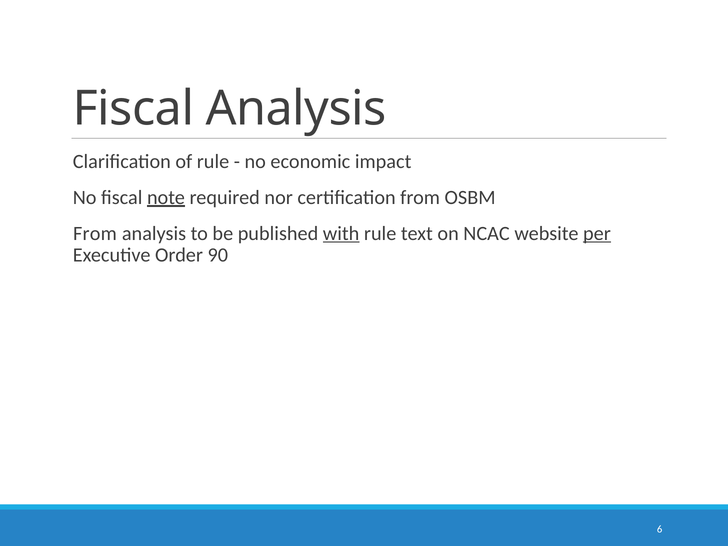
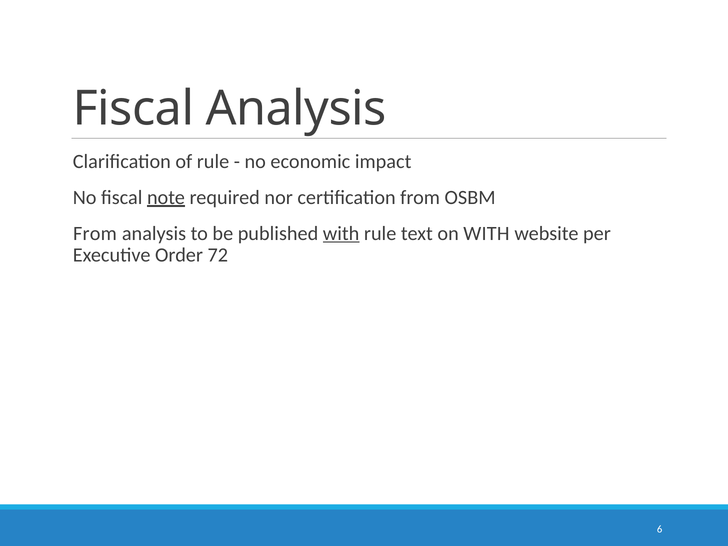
on NCAC: NCAC -> WITH
per underline: present -> none
90: 90 -> 72
